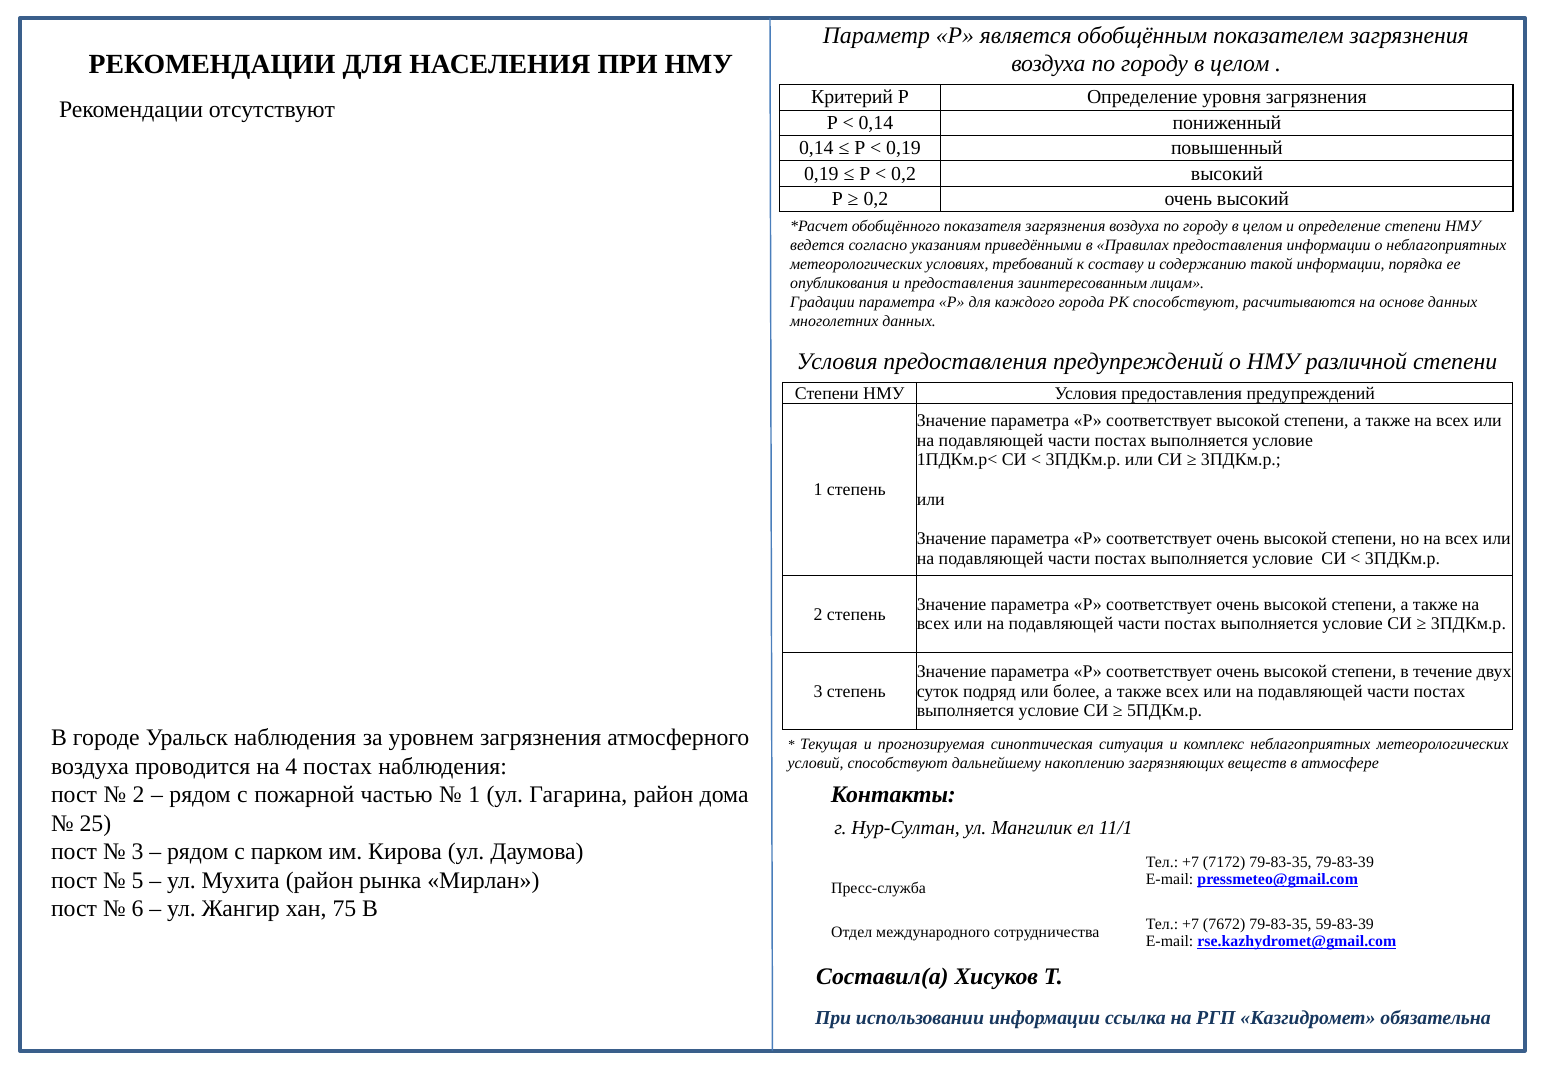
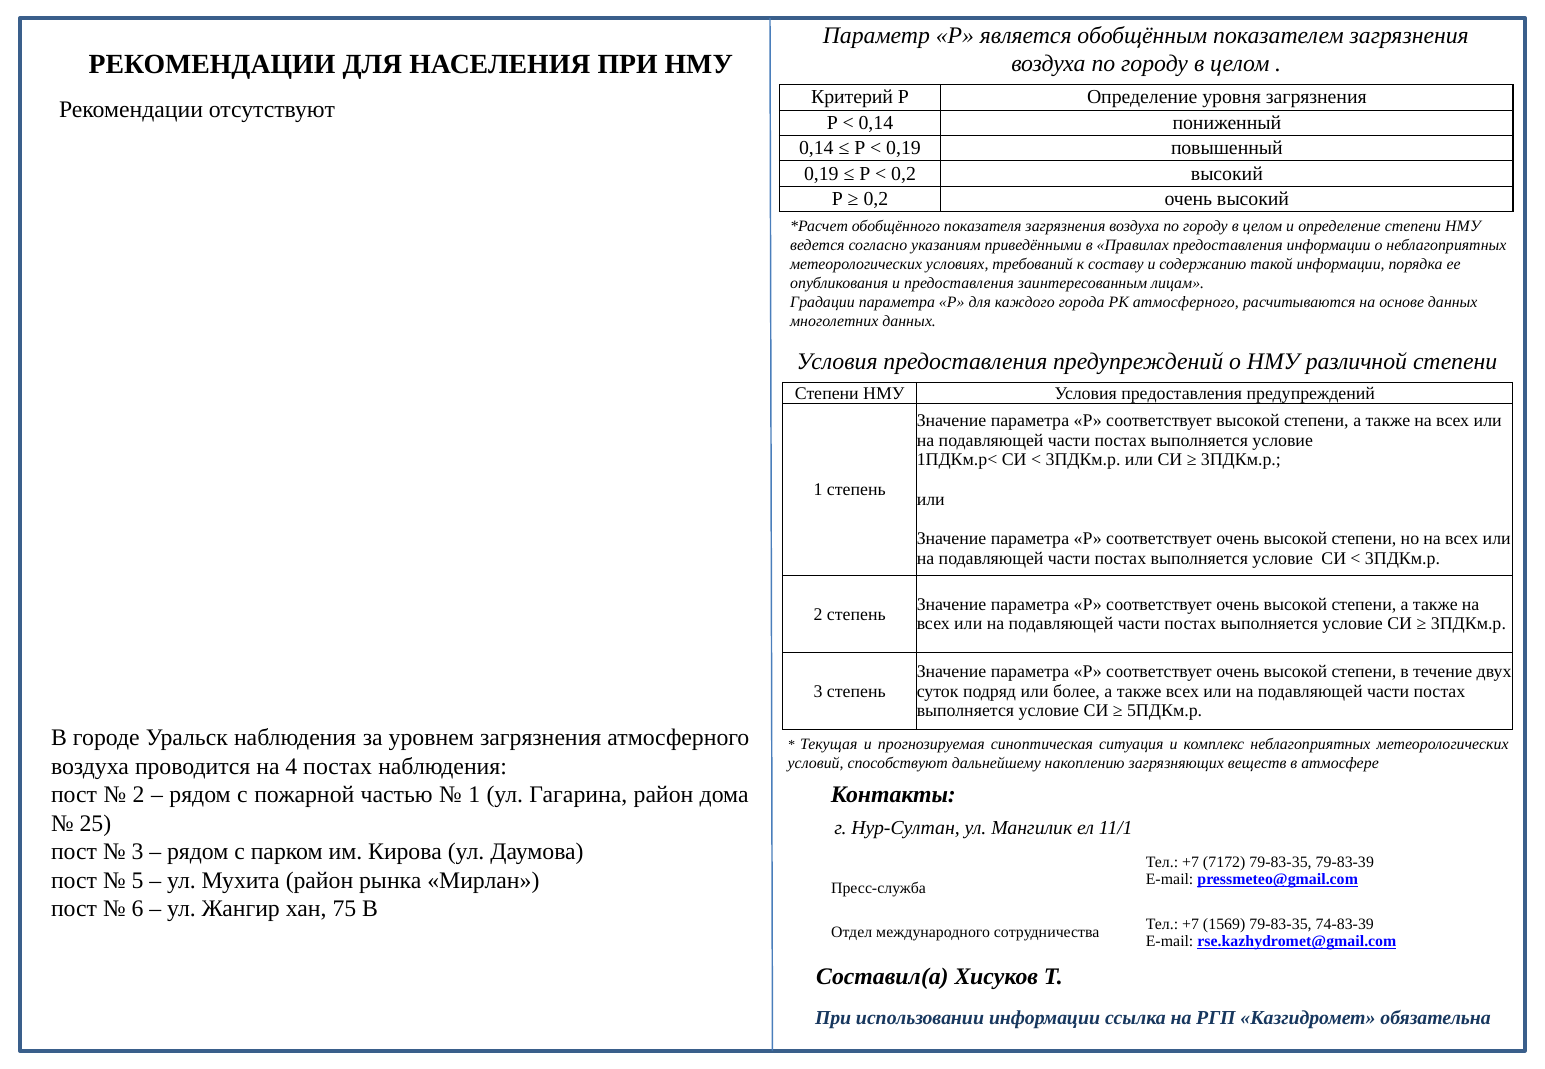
РК способствуют: способствуют -> атмосферного
7672: 7672 -> 1569
59-83-39: 59-83-39 -> 74-83-39
